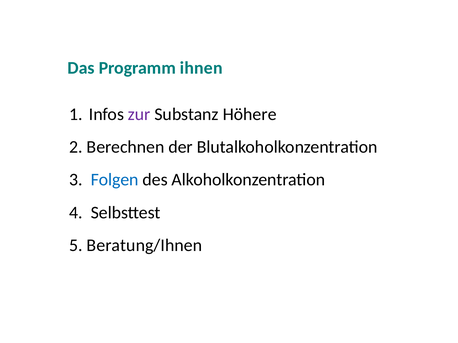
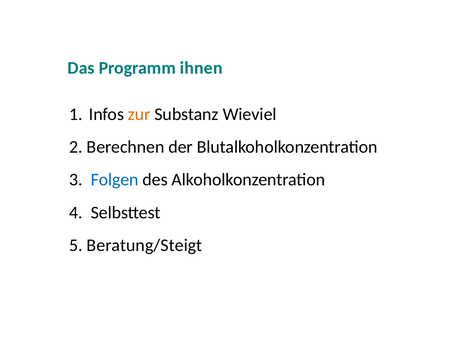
zur colour: purple -> orange
Höhere: Höhere -> Wieviel
Beratung/Ihnen: Beratung/Ihnen -> Beratung/Steigt
